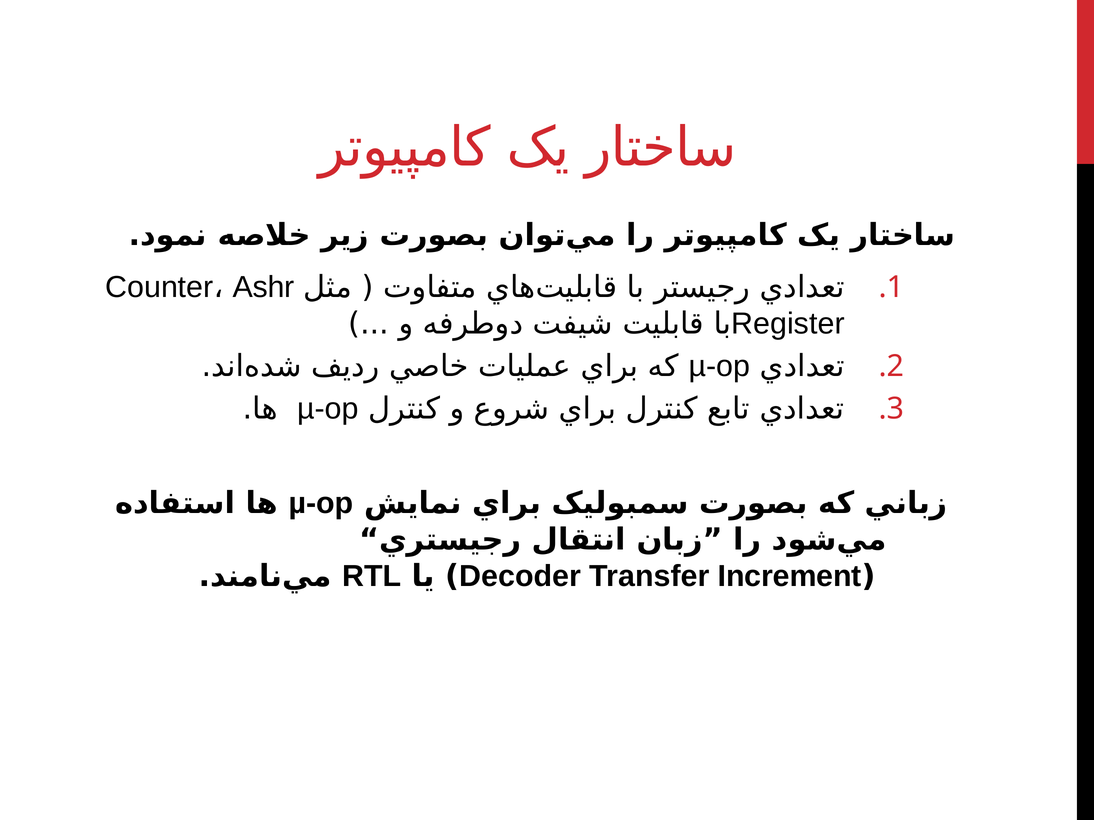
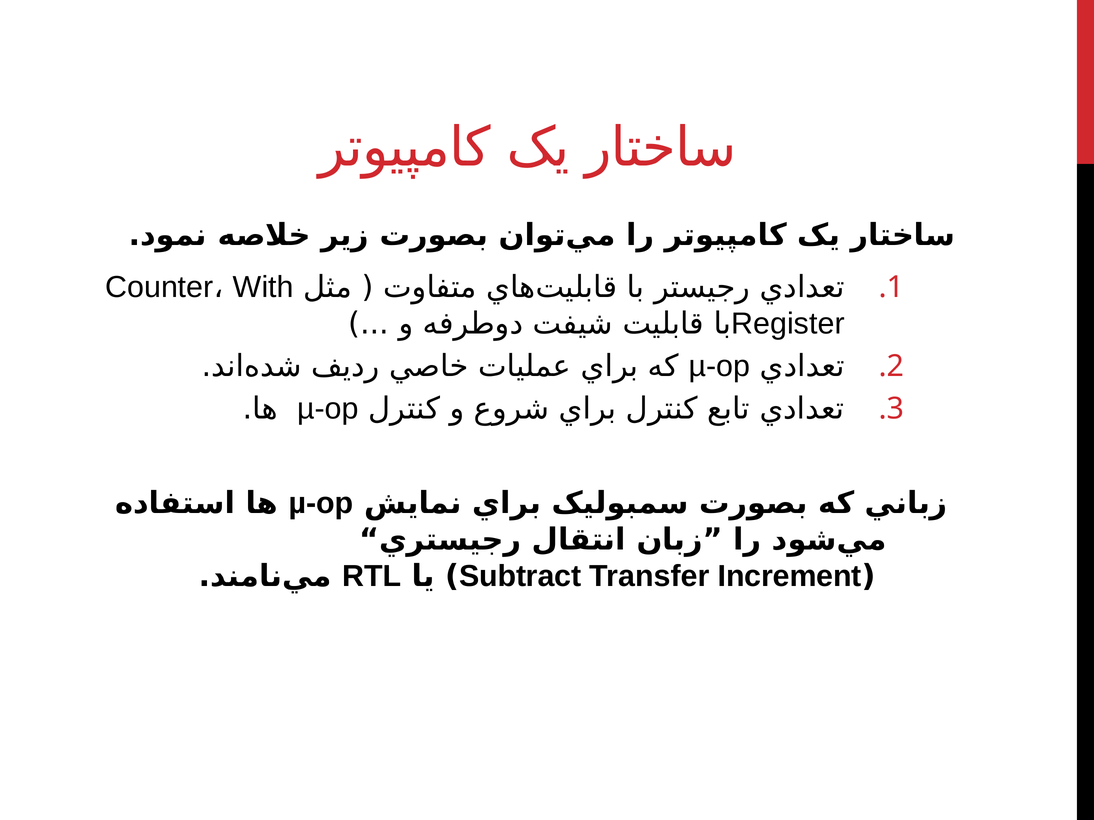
Ashr: Ashr -> With
Decoder: Decoder -> Subtract
